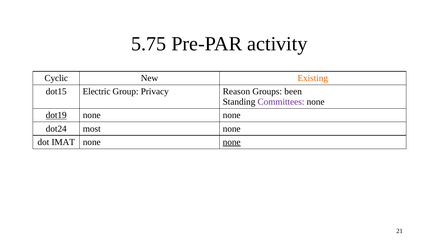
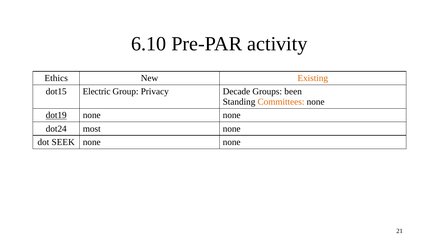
5.75: 5.75 -> 6.10
Cyclic: Cyclic -> Ethics
Reason: Reason -> Decade
Committees colour: purple -> orange
IMAT: IMAT -> SEEK
none at (232, 142) underline: present -> none
